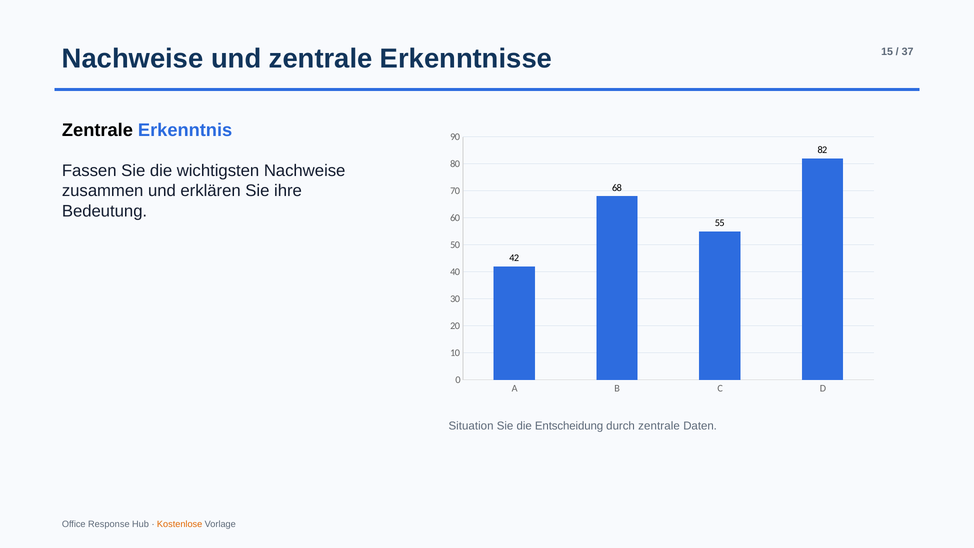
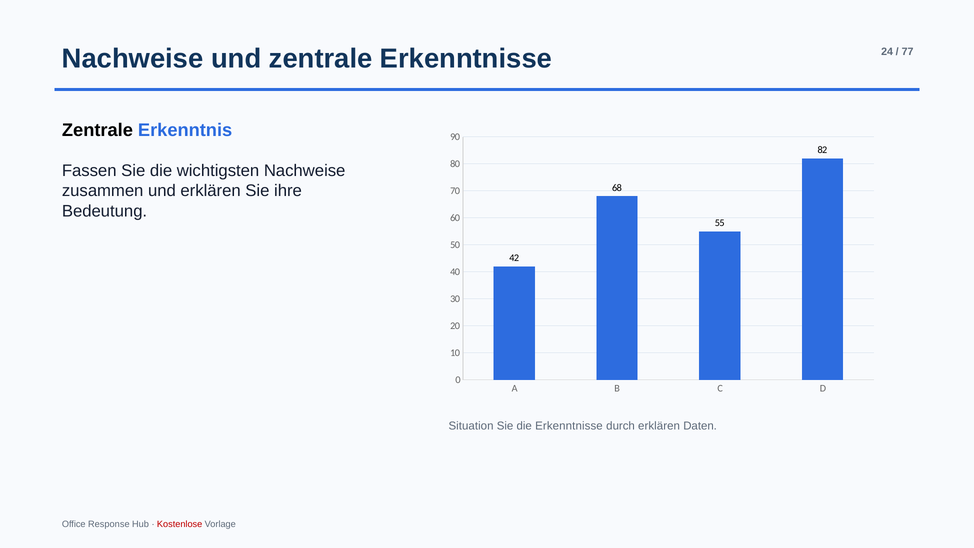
15: 15 -> 24
37: 37 -> 77
die Entscheidung: Entscheidung -> Erkenntnisse
durch zentrale: zentrale -> erklären
Kostenlose colour: orange -> red
